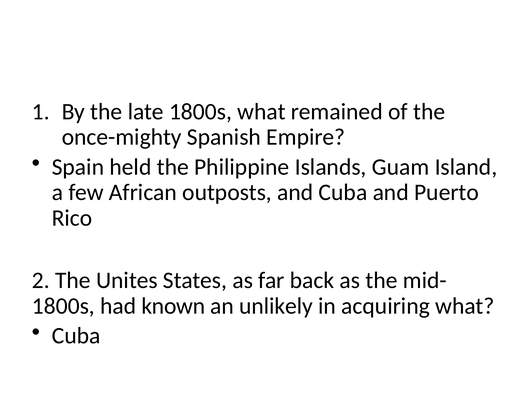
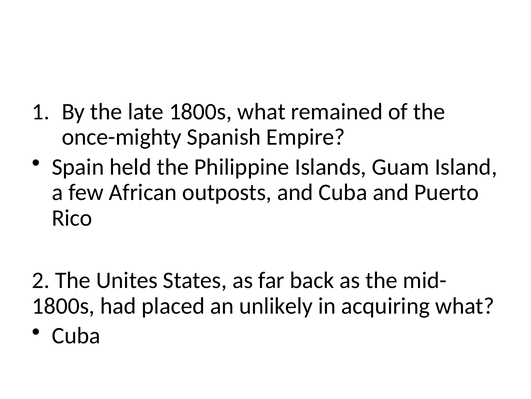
known: known -> placed
